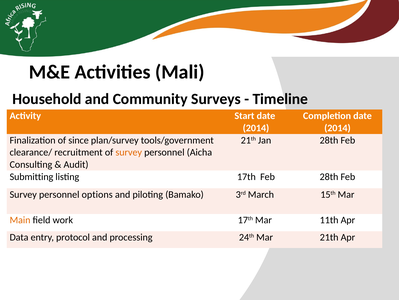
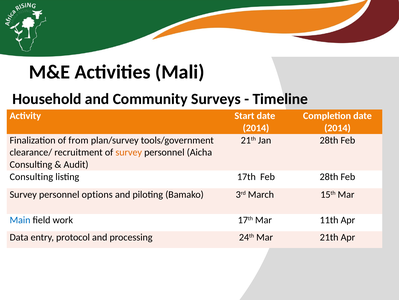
since: since -> from
Submitting at (31, 176): Submitting -> Consulting
Main colour: orange -> blue
